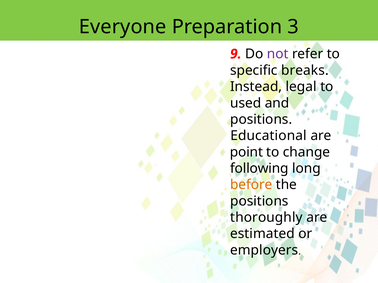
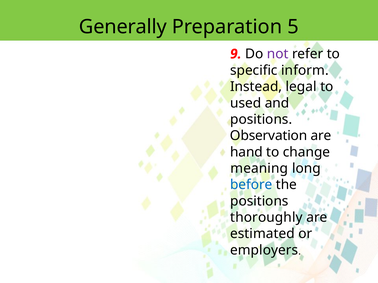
Everyone: Everyone -> Generally
3: 3 -> 5
breaks: breaks -> inform
Educational: Educational -> Observation
point: point -> hand
following: following -> meaning
before colour: orange -> blue
